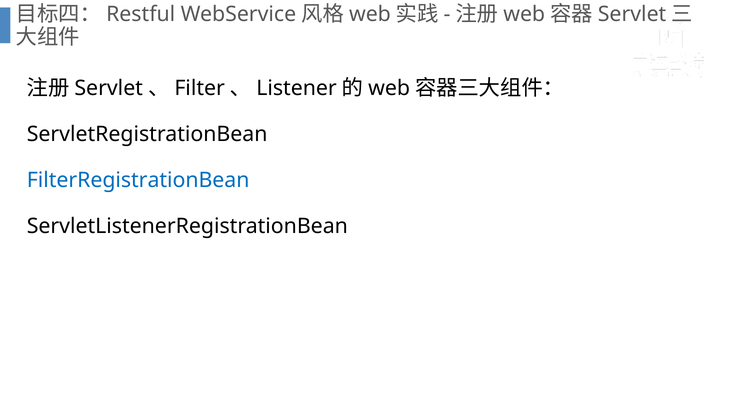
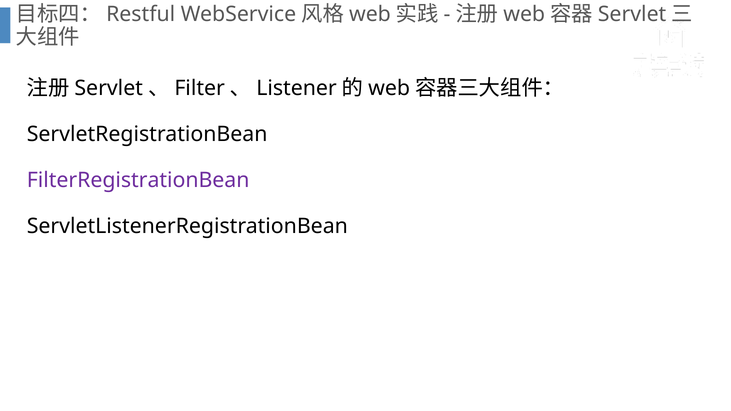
FilterRegistrationBean colour: blue -> purple
